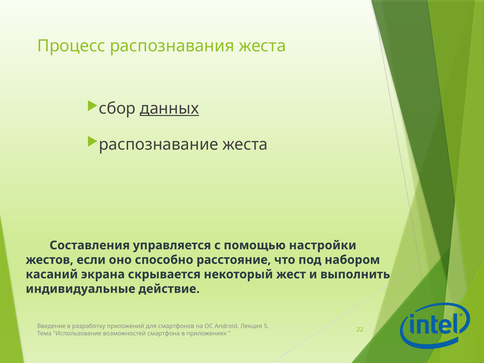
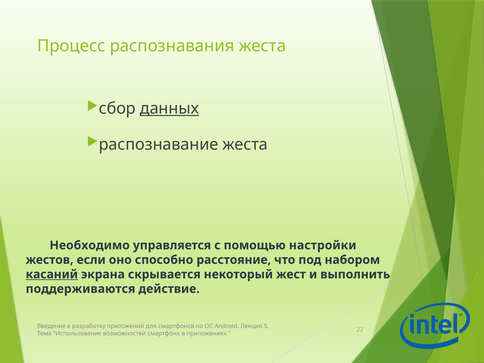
Составления: Составления -> Необходимо
касаний underline: none -> present
индивидуальные: индивидуальные -> поддерживаются
